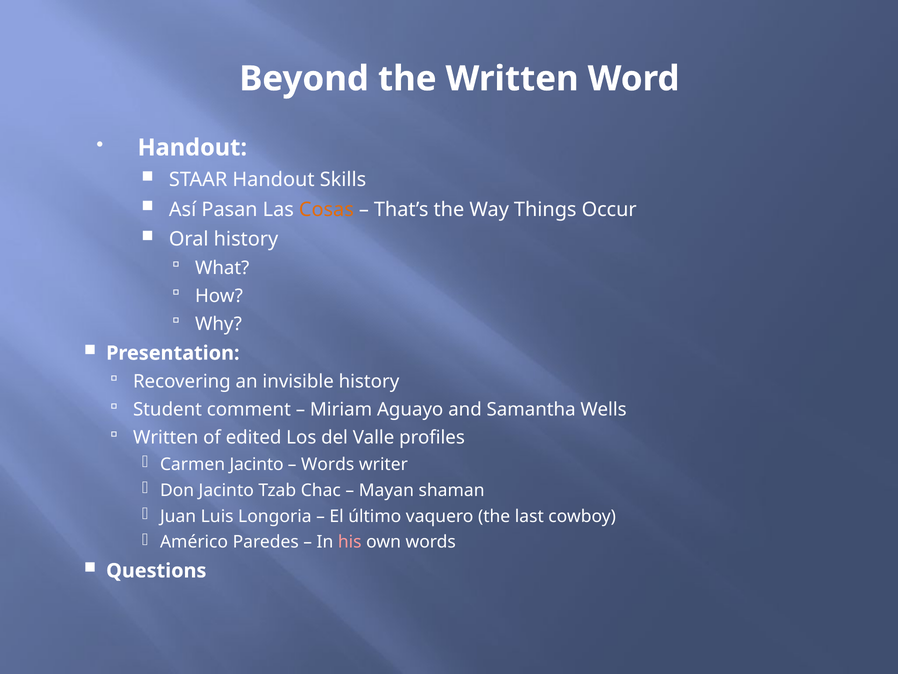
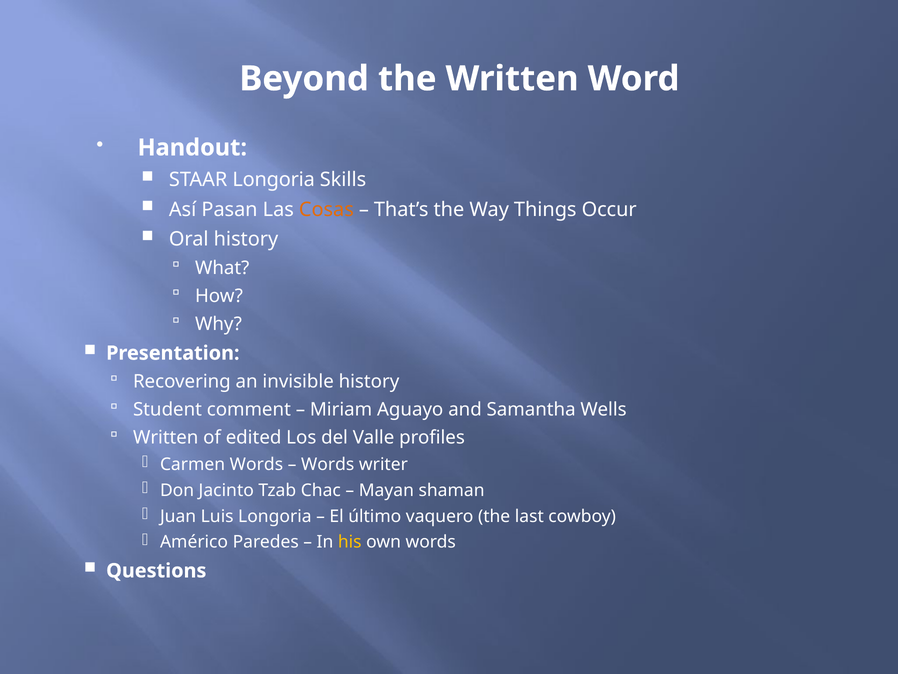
STAAR Handout: Handout -> Longoria
Carmen Jacinto: Jacinto -> Words
his colour: pink -> yellow
